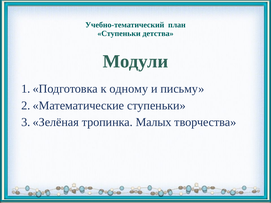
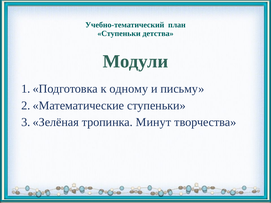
Малых: Малых -> Минут
